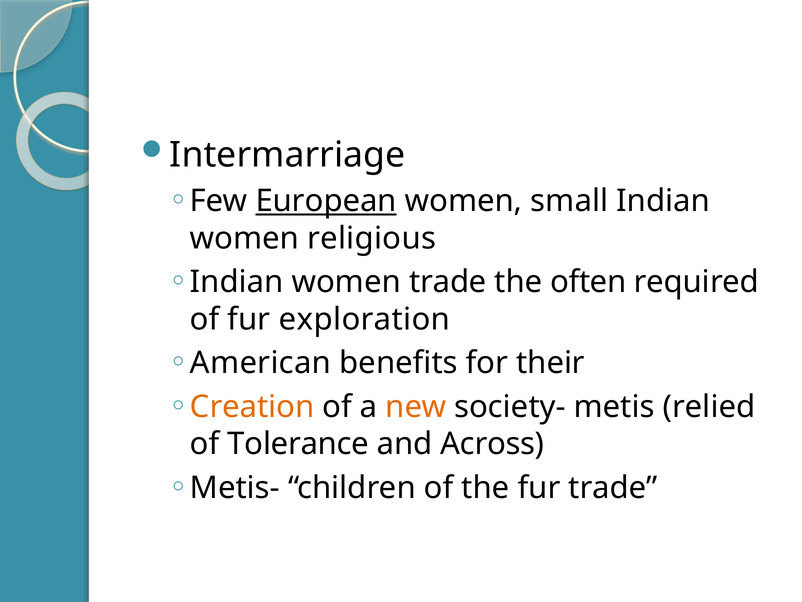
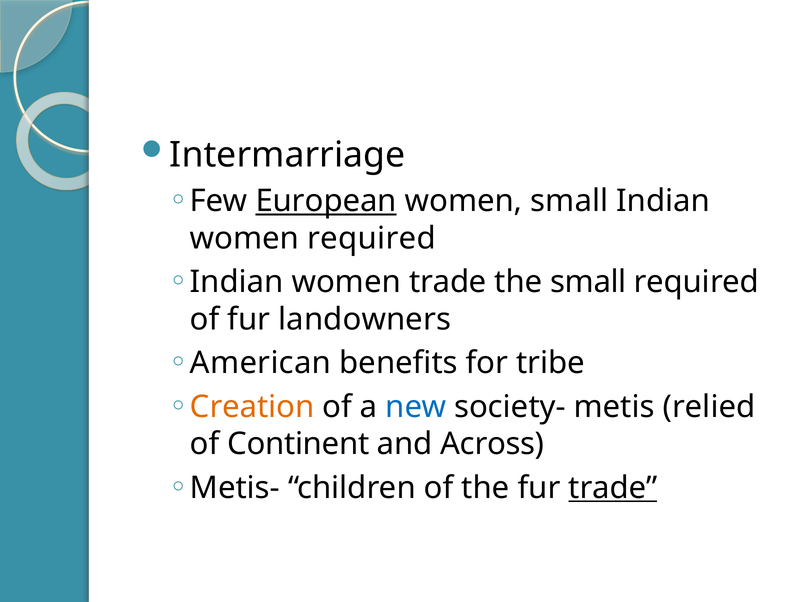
women religious: religious -> required
the often: often -> small
exploration: exploration -> landowners
their: their -> tribe
new colour: orange -> blue
Tolerance: Tolerance -> Continent
trade at (613, 487) underline: none -> present
